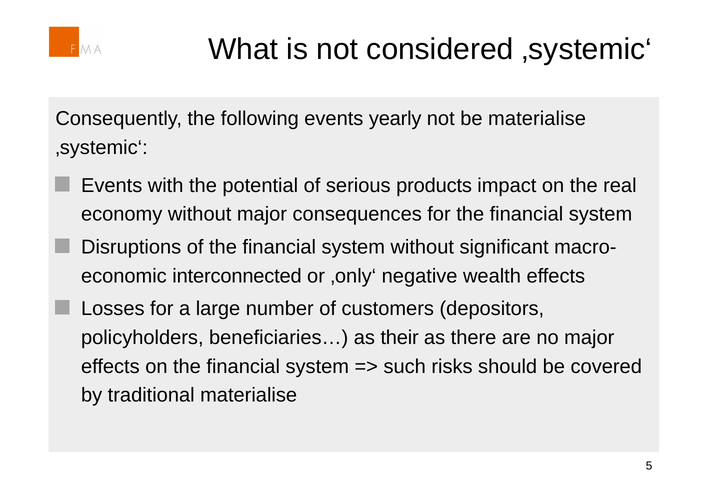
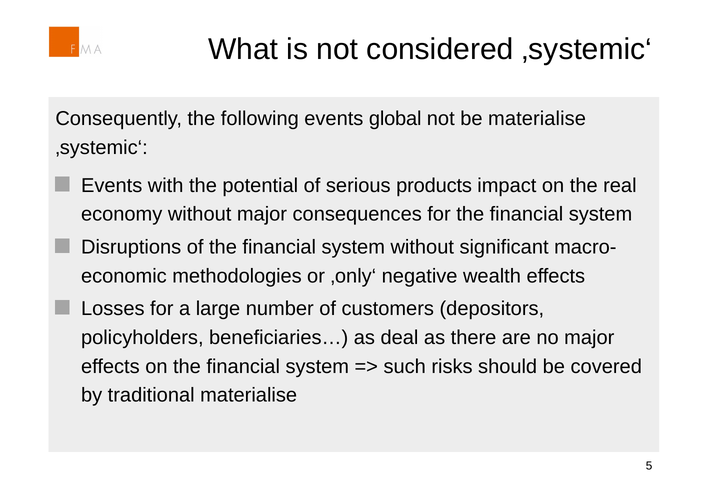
yearly: yearly -> global
interconnected: interconnected -> methodologies
their: their -> deal
